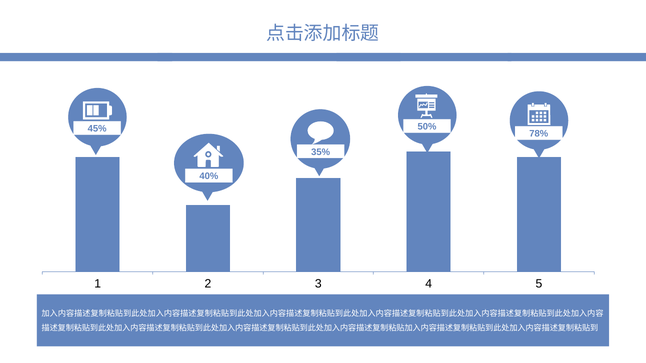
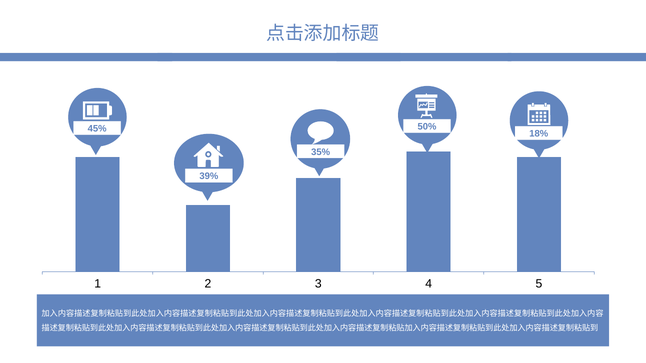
78%: 78% -> 18%
40%: 40% -> 39%
